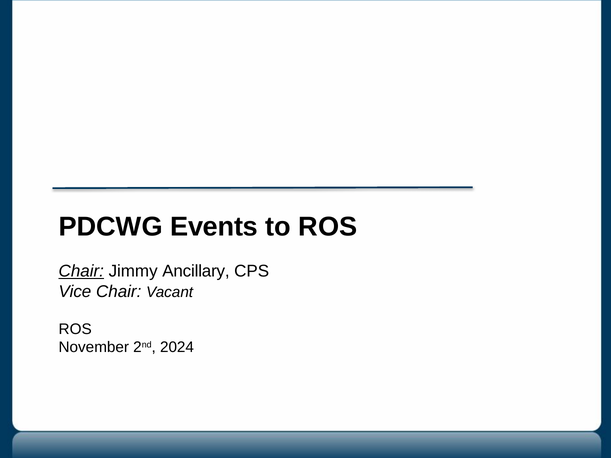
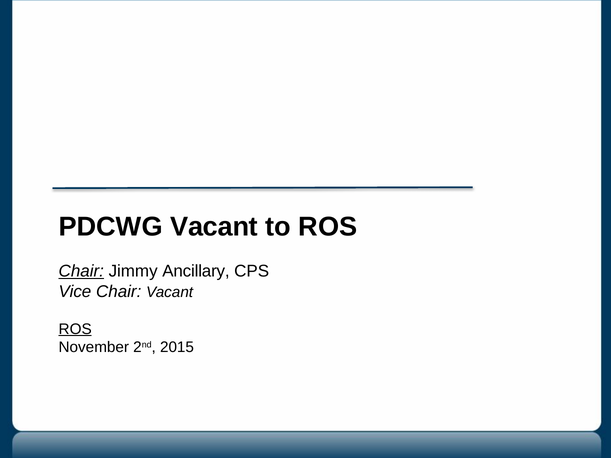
PDCWG Events: Events -> Vacant
ROS at (75, 329) underline: none -> present
2024: 2024 -> 2015
